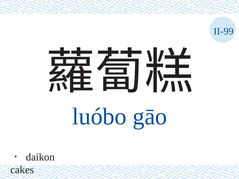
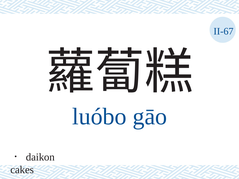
II-99: II-99 -> II-67
